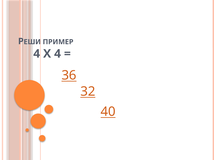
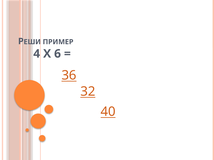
Х 4: 4 -> 6
